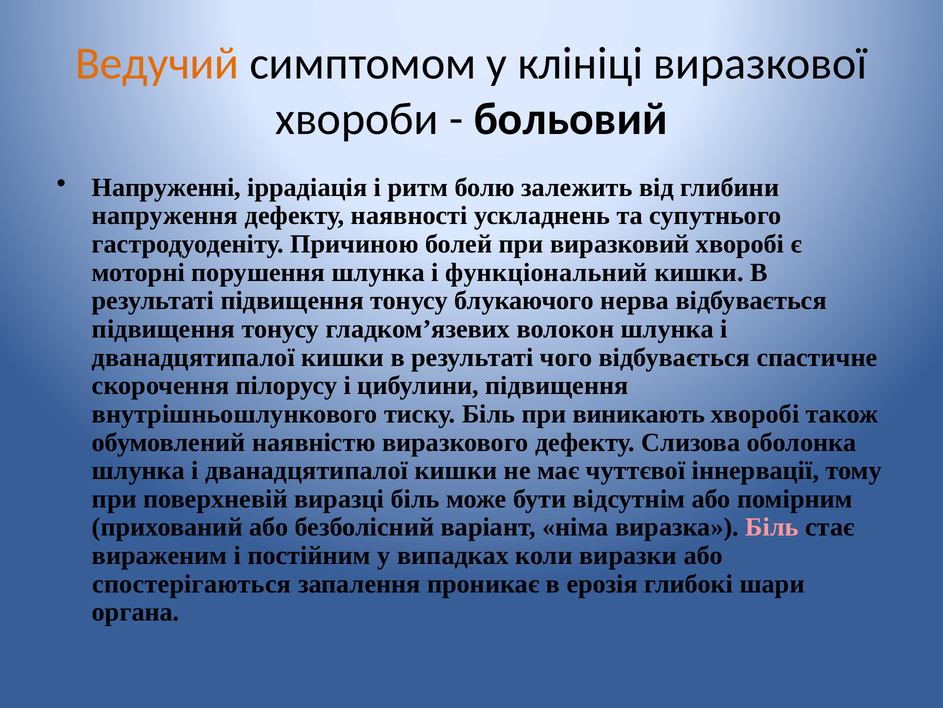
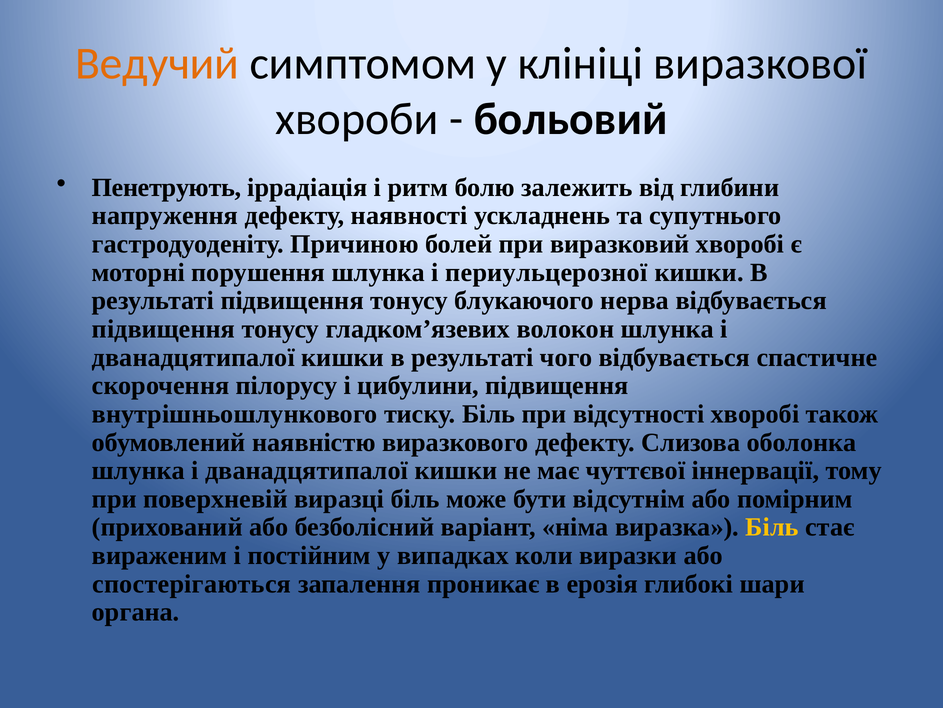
Напруженнi: Напруженнi -> Пенетрують
функцiональний: функцiональний -> периульцерозної
виникають: виникають -> вiдсутностi
Бiль at (772, 527) colour: pink -> yellow
